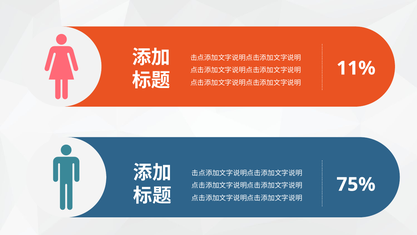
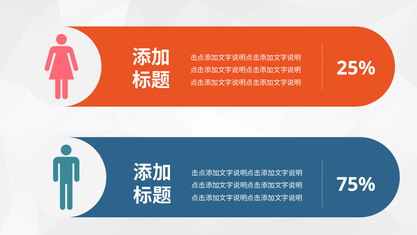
11%: 11% -> 25%
